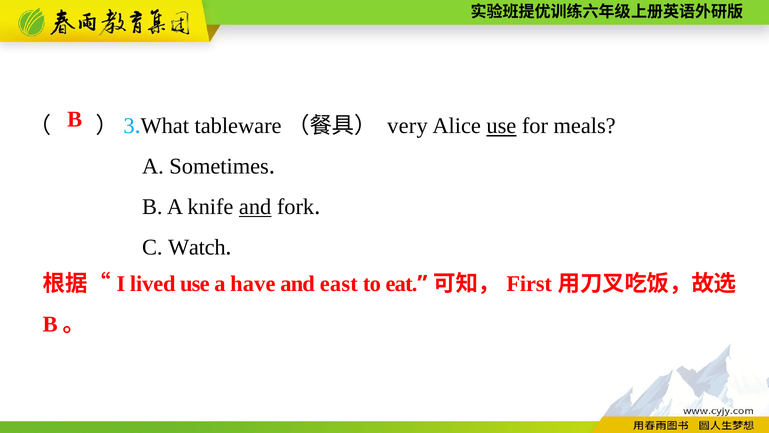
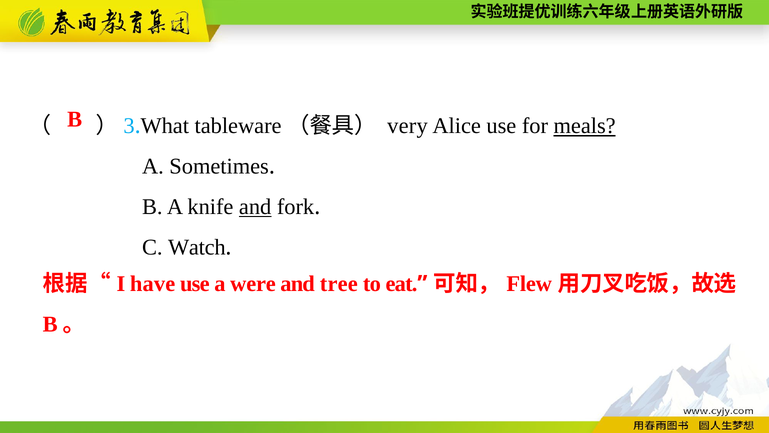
use at (501, 126) underline: present -> none
meals underline: none -> present
lived: lived -> have
have: have -> were
east: east -> tree
First: First -> Flew
